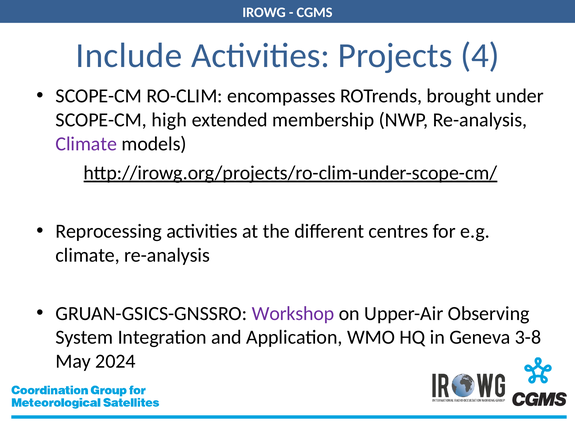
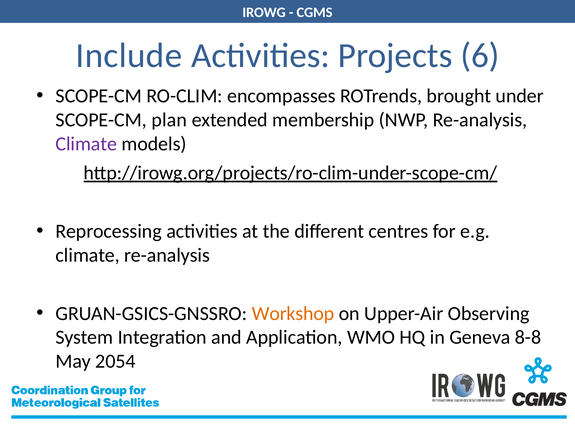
4: 4 -> 6
high: high -> plan
Workshop colour: purple -> orange
3-8: 3-8 -> 8-8
2024: 2024 -> 2054
